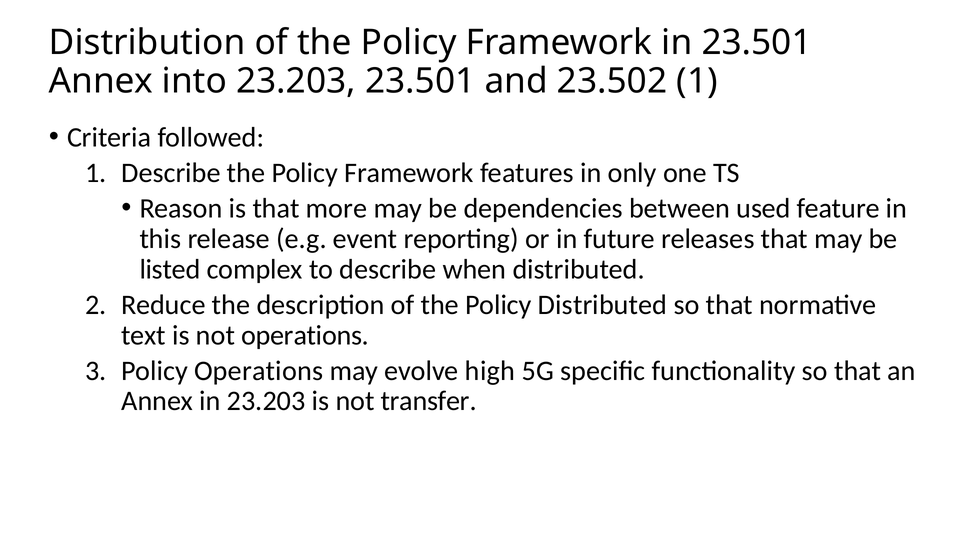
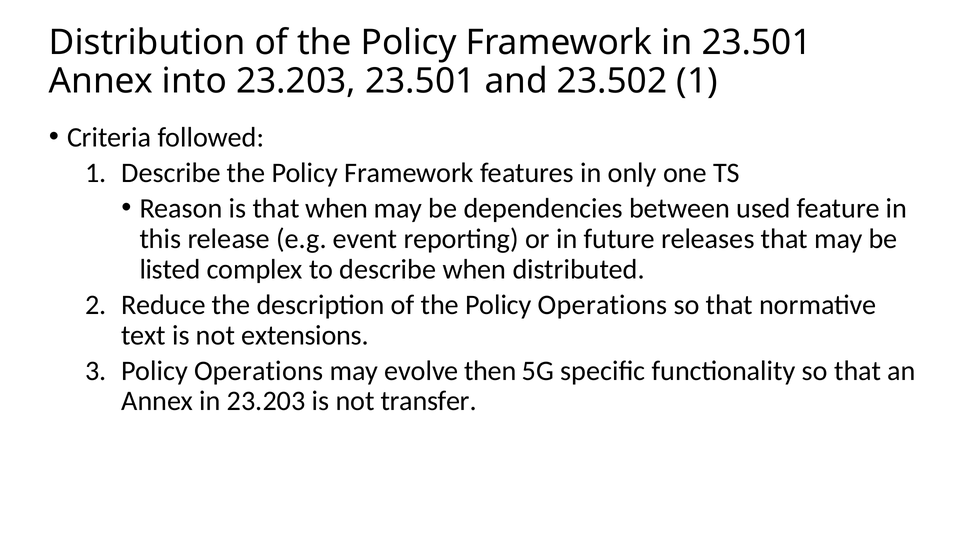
that more: more -> when
the Policy Distributed: Distributed -> Operations
not operations: operations -> extensions
high: high -> then
